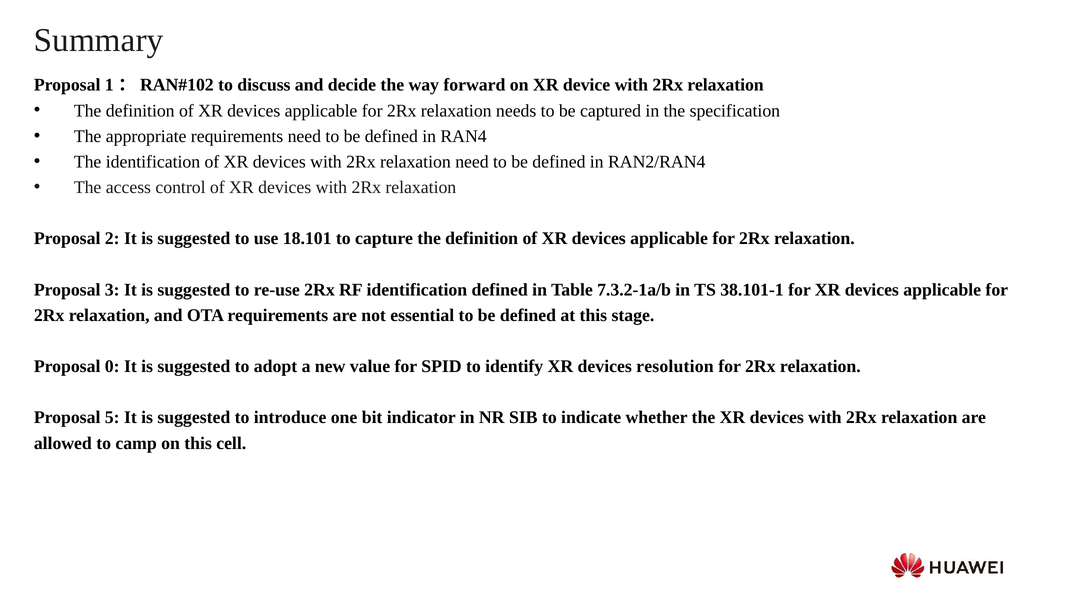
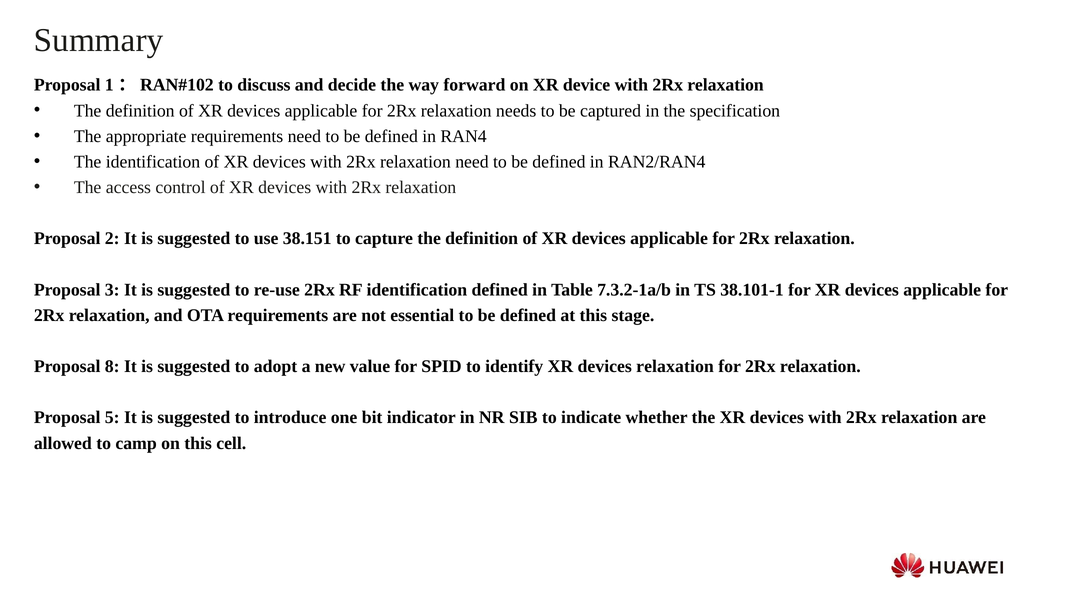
18.101: 18.101 -> 38.151
0: 0 -> 8
devices resolution: resolution -> relaxation
